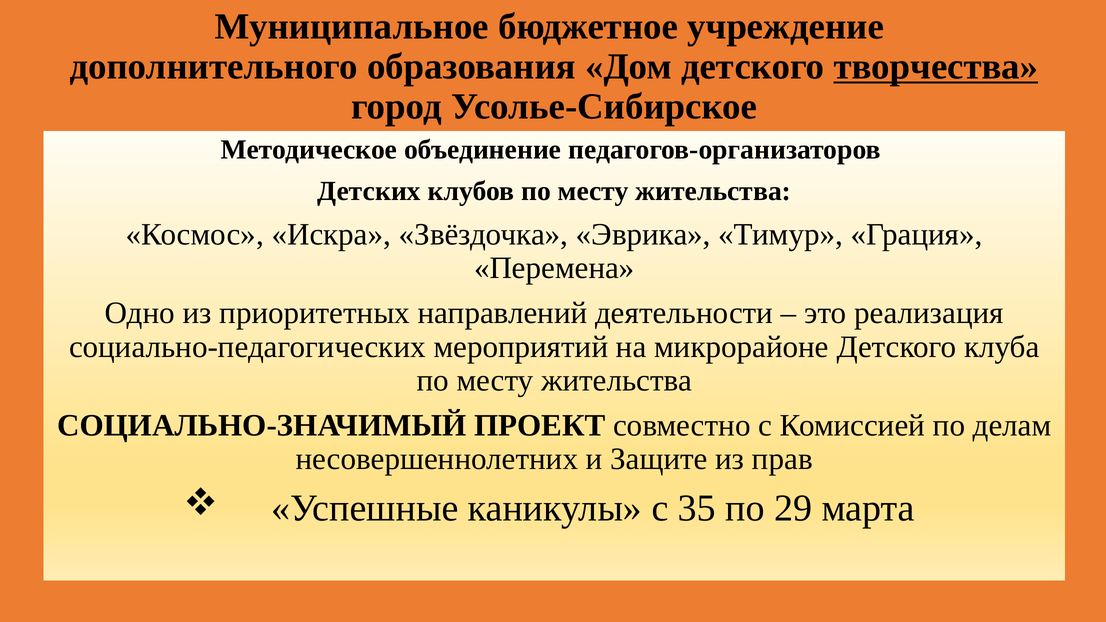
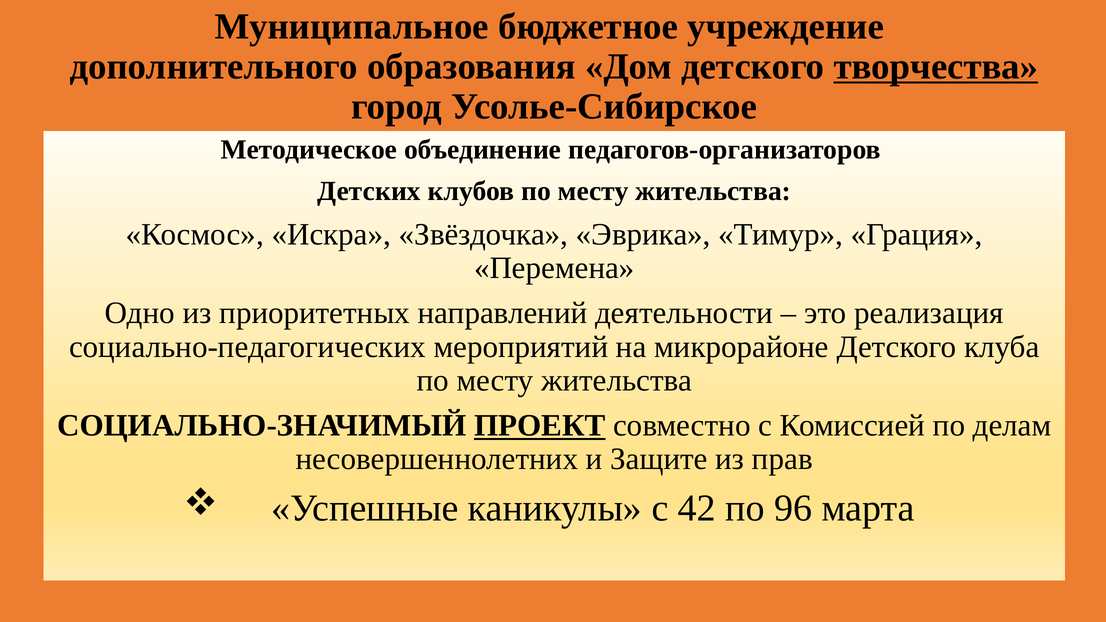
ПРОЕКТ underline: none -> present
35: 35 -> 42
29: 29 -> 96
